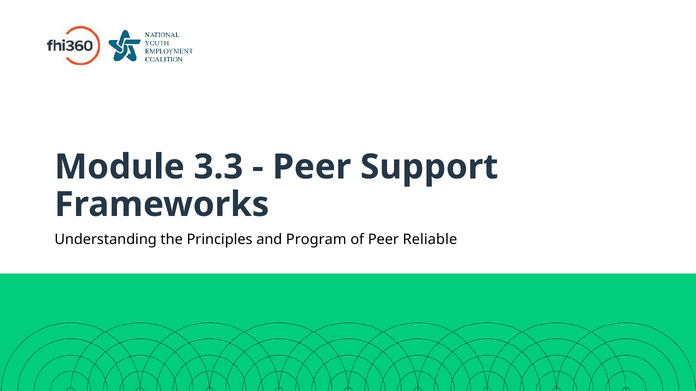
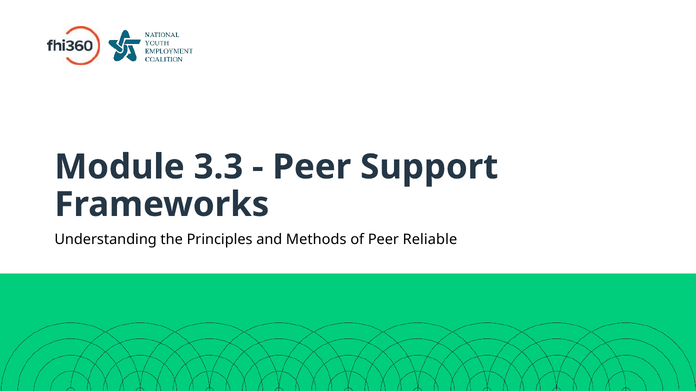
Program: Program -> Methods
